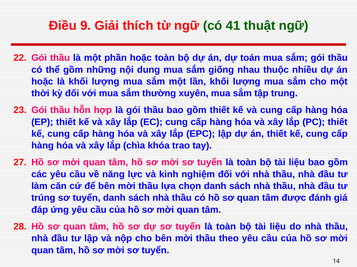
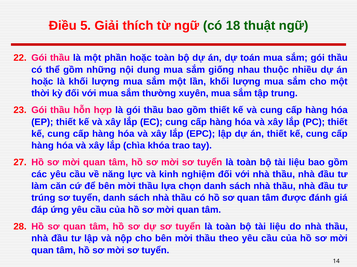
9: 9 -> 5
41: 41 -> 18
